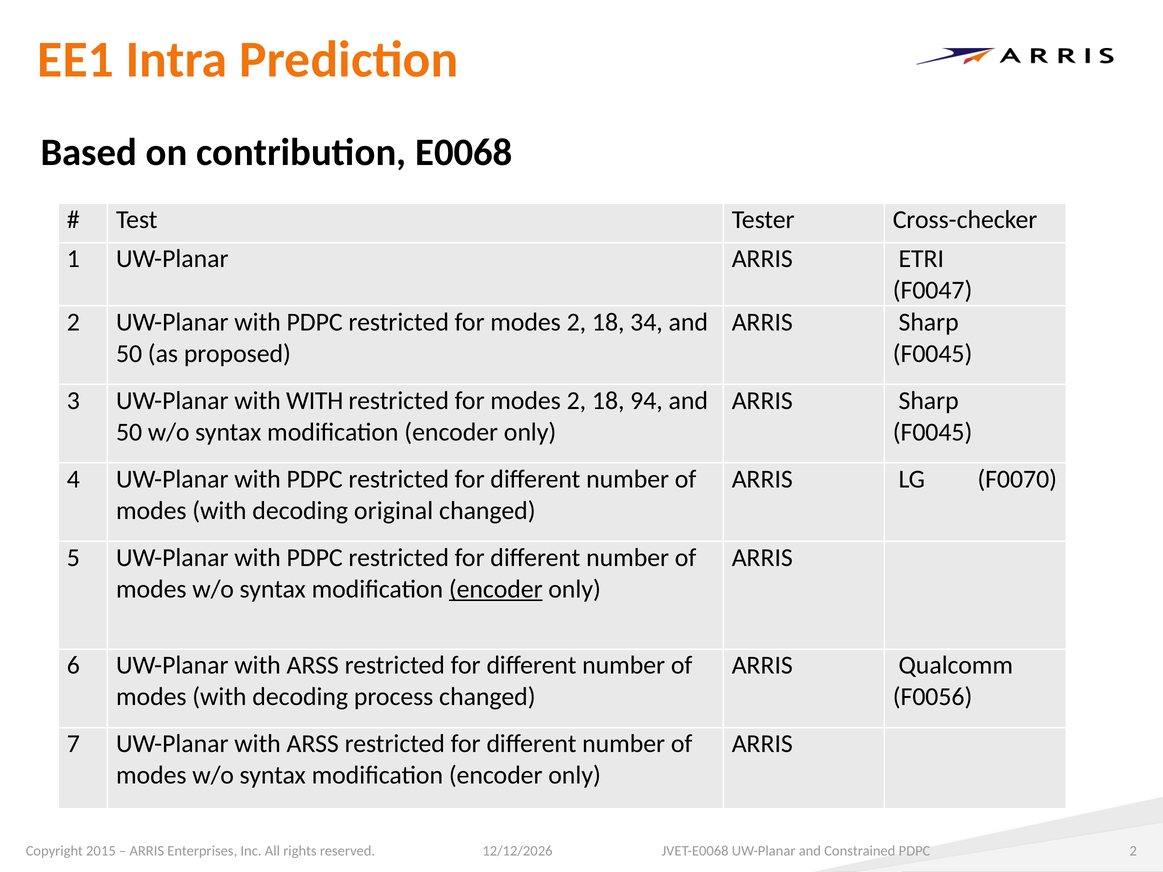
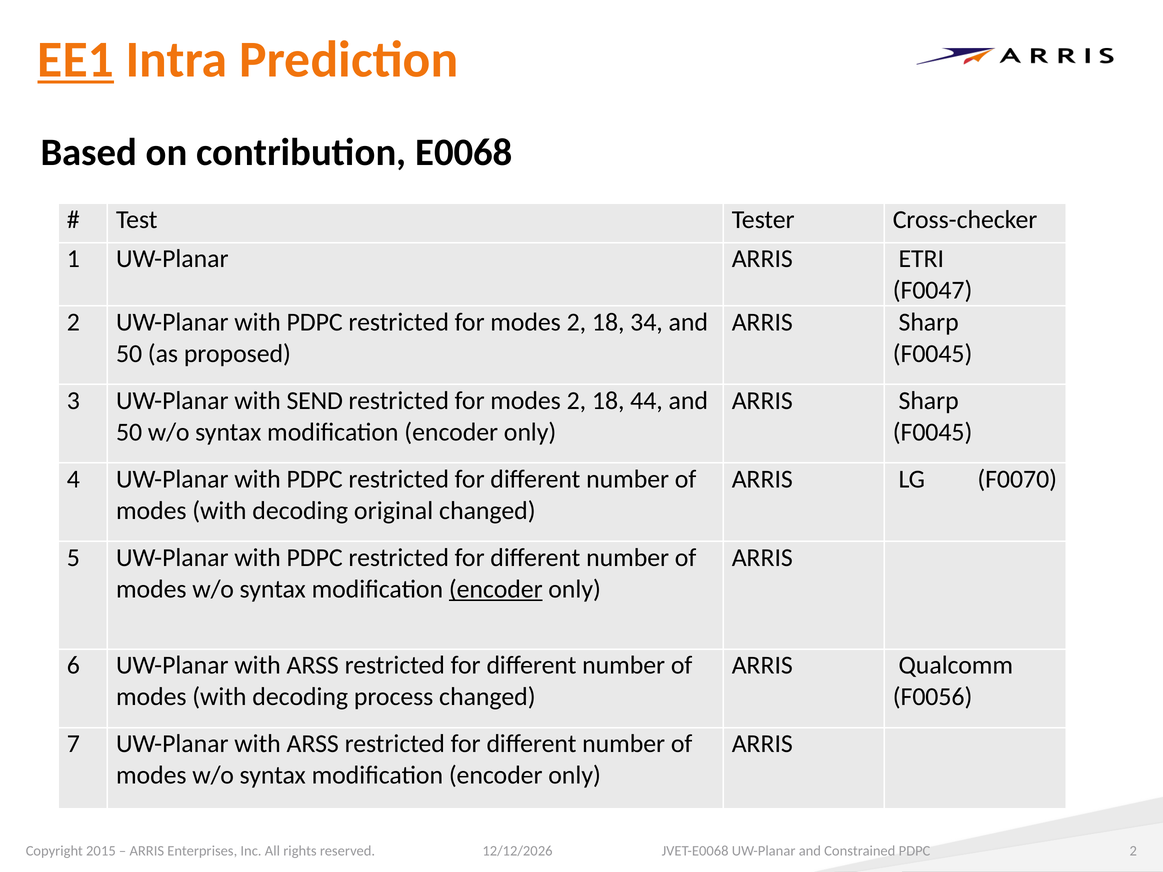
EE1 underline: none -> present
with WITH: WITH -> SEND
94: 94 -> 44
